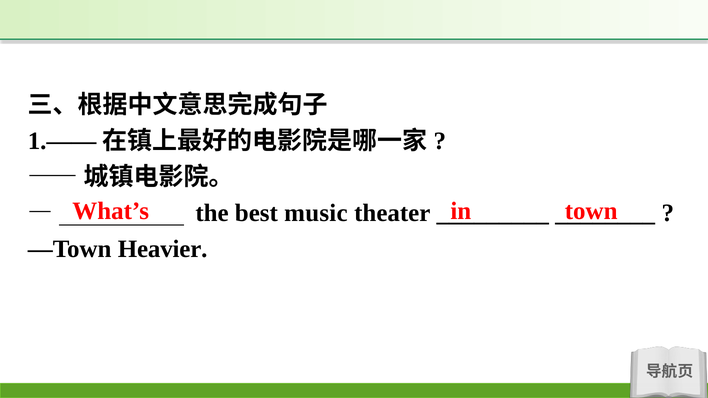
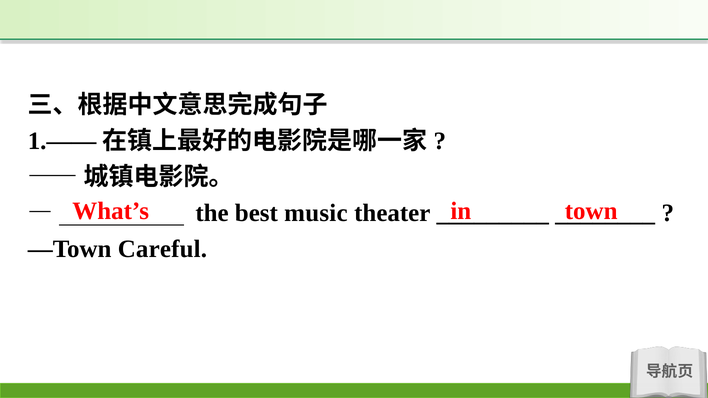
Heavier: Heavier -> Careful
